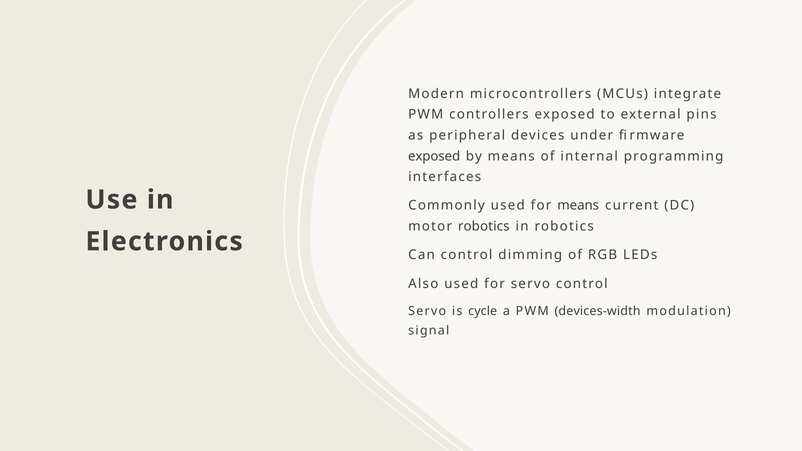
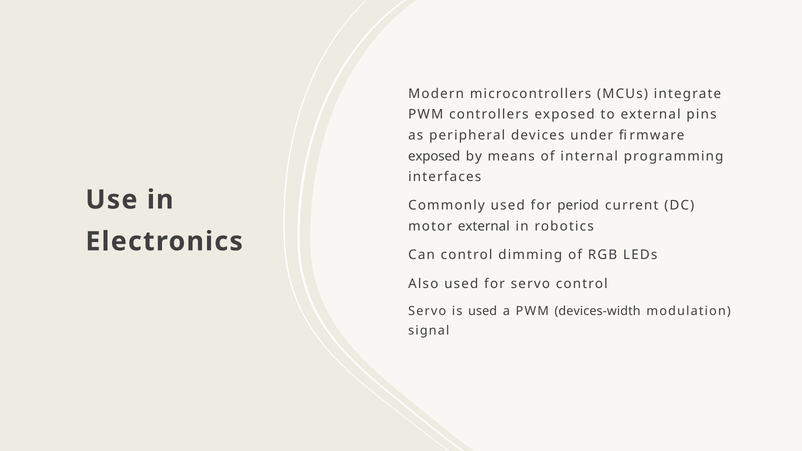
for means: means -> period
motor robotics: robotics -> external
is cycle: cycle -> used
